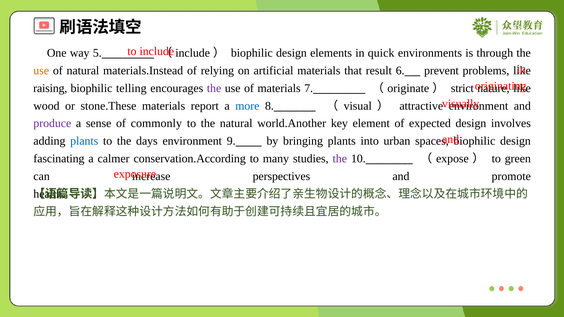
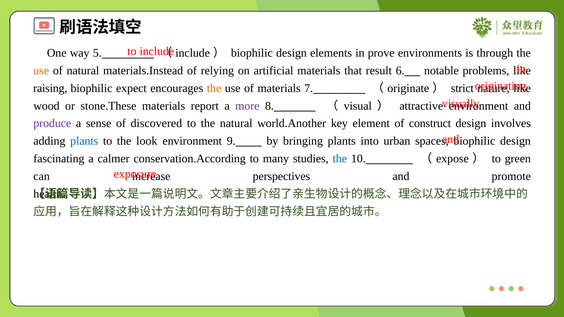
quick: quick -> prove
prevent: prevent -> notable
telling: telling -> expect
the at (214, 88) colour: purple -> orange
more colour: blue -> purple
commonly: commonly -> discovered
expected: expected -> construct
days: days -> look
the at (340, 159) colour: purple -> blue
